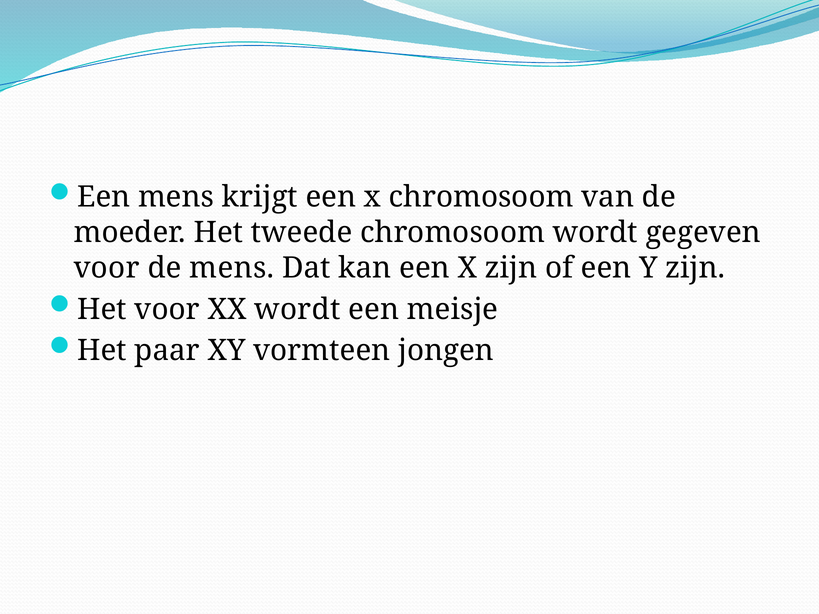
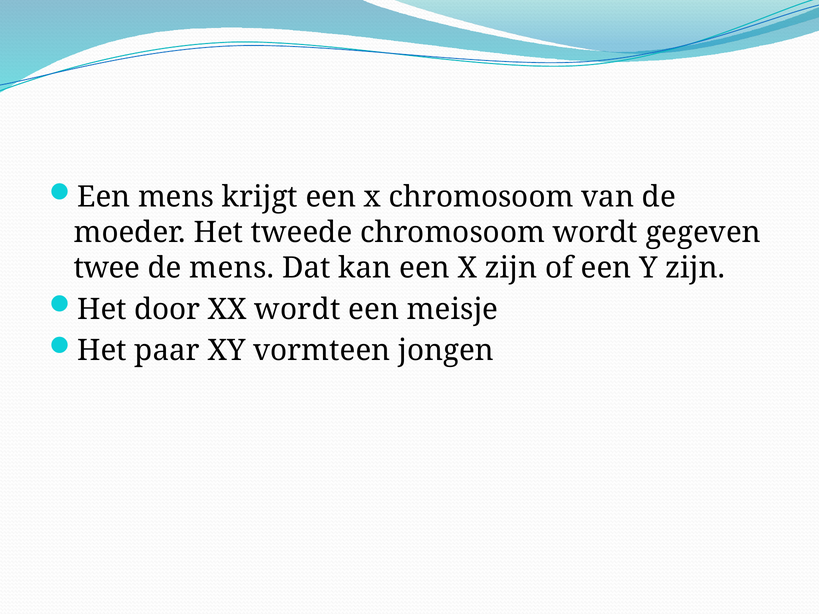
voor at (107, 268): voor -> twee
Het voor: voor -> door
